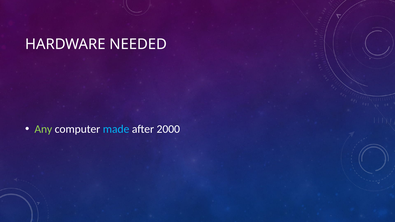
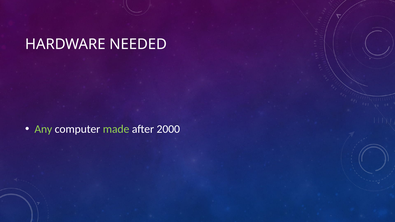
made colour: light blue -> light green
